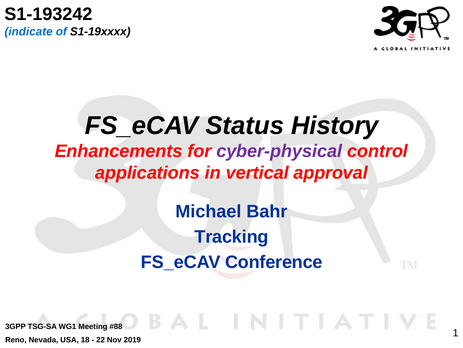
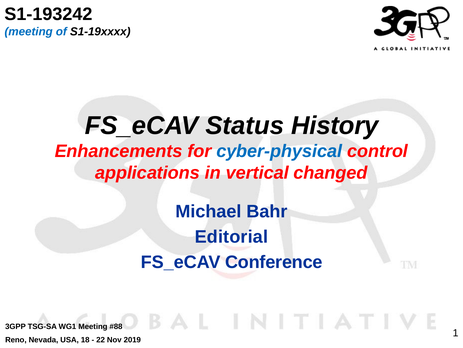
indicate at (29, 32): indicate -> meeting
cyber-physical colour: purple -> blue
approval: approval -> changed
Tracking: Tracking -> Editorial
